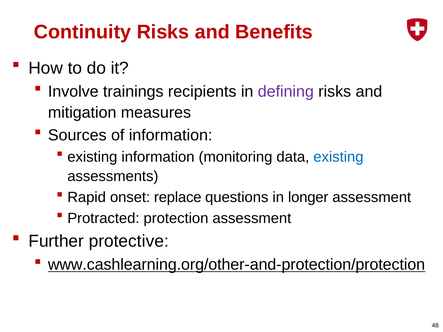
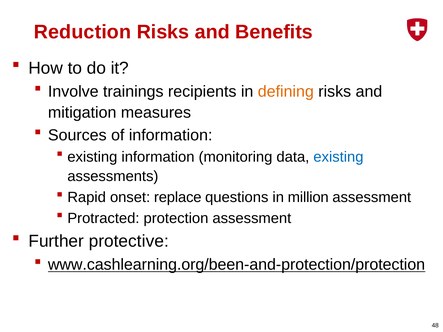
Continuity: Continuity -> Reduction
defining colour: purple -> orange
longer: longer -> million
www.cashlearning.org/other-and-protection/protection: www.cashlearning.org/other-and-protection/protection -> www.cashlearning.org/been-and-protection/protection
